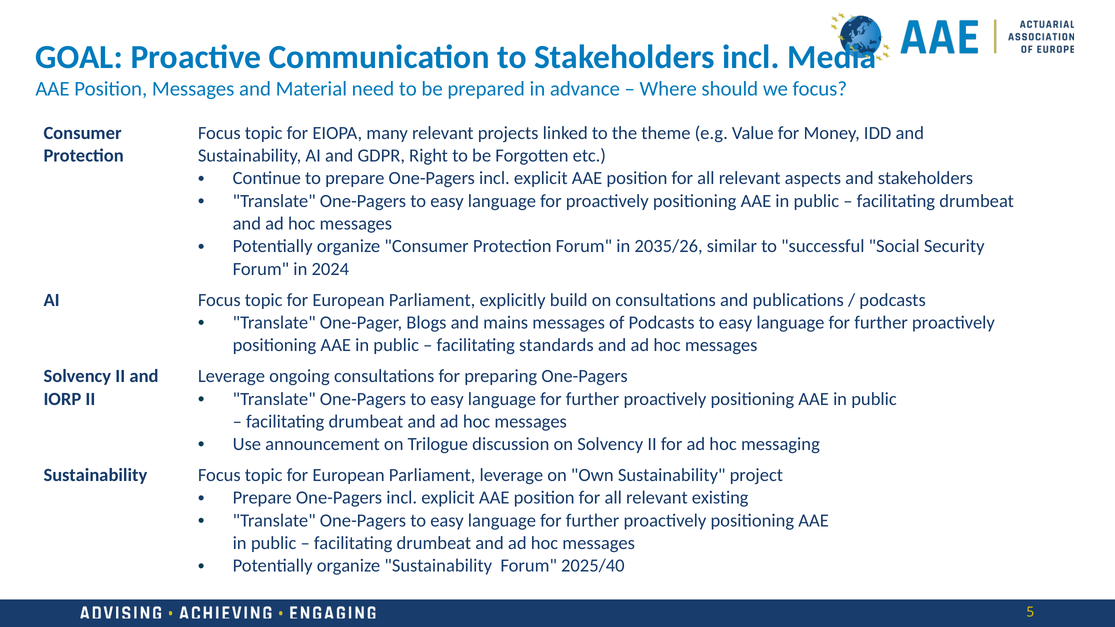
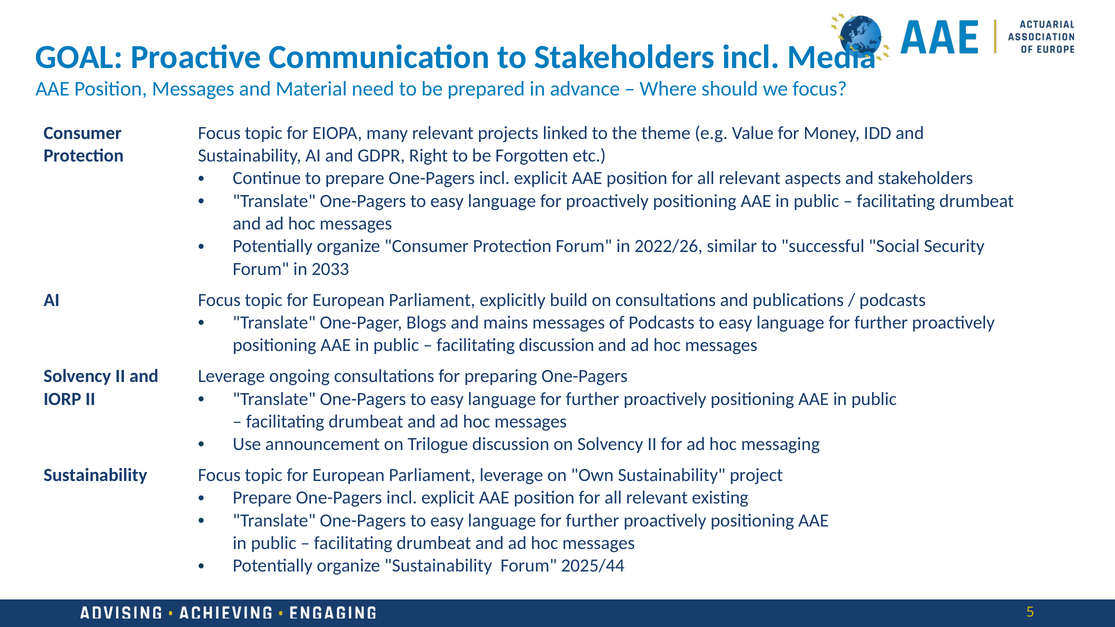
2035/26: 2035/26 -> 2022/26
2024: 2024 -> 2033
facilitating standards: standards -> discussion
2025/40: 2025/40 -> 2025/44
